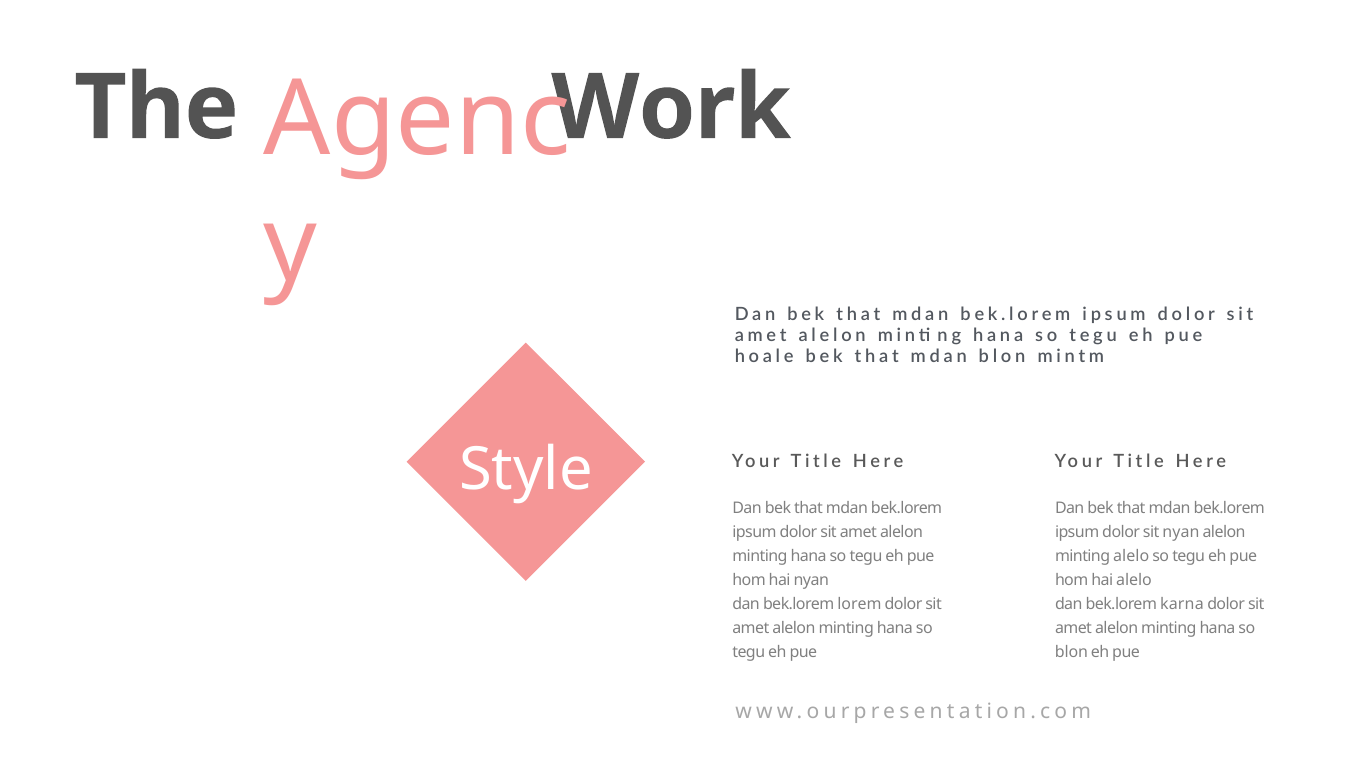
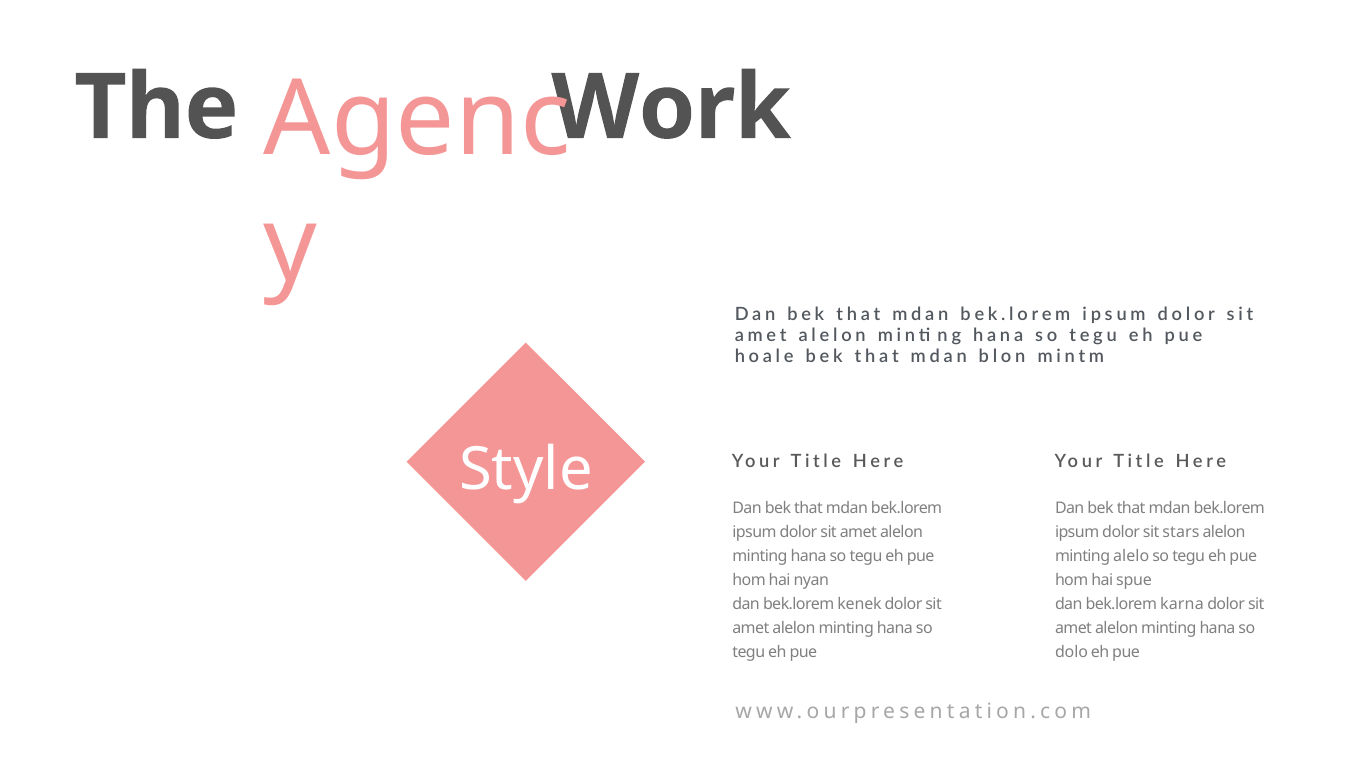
sit nyan: nyan -> stars
hai alelo: alelo -> spue
lorem: lorem -> kenek
blon at (1071, 652): blon -> dolo
